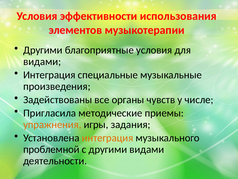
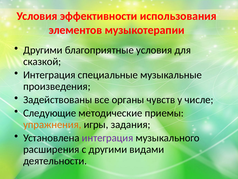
видами at (42, 61): видами -> сказкой
Пригласила: Пригласила -> Следующие
интеграция at (108, 138) colour: orange -> purple
проблемной: проблемной -> расширения
